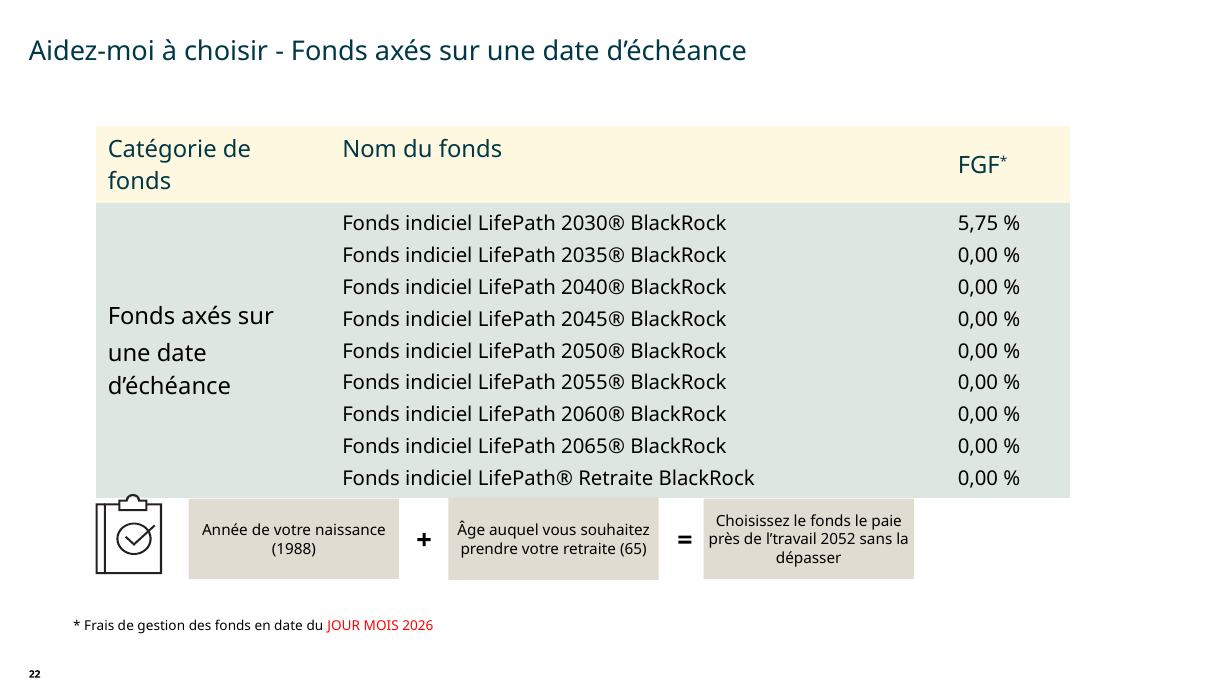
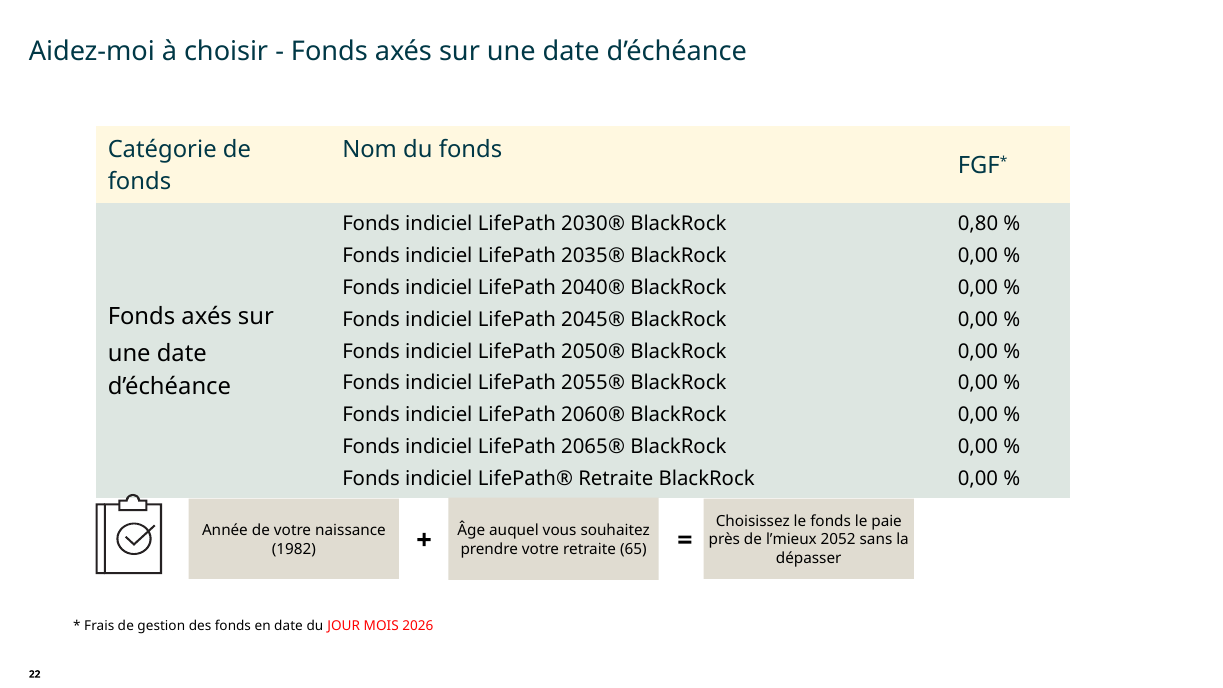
5,75: 5,75 -> 0,80
l’travail: l’travail -> l’mieux
1988: 1988 -> 1982
